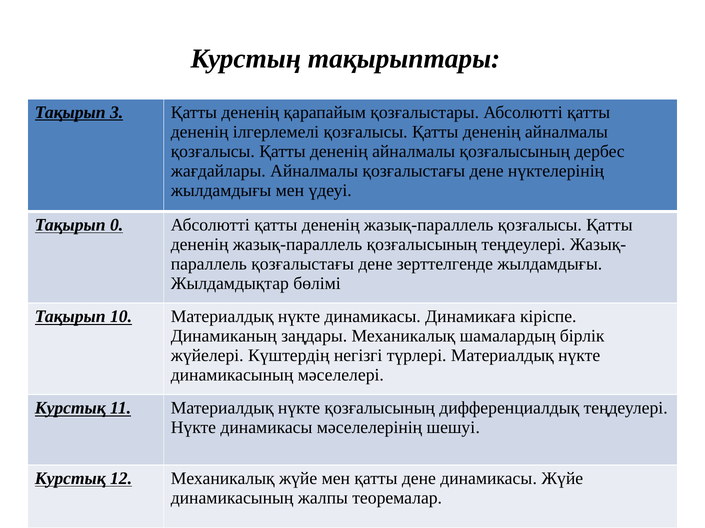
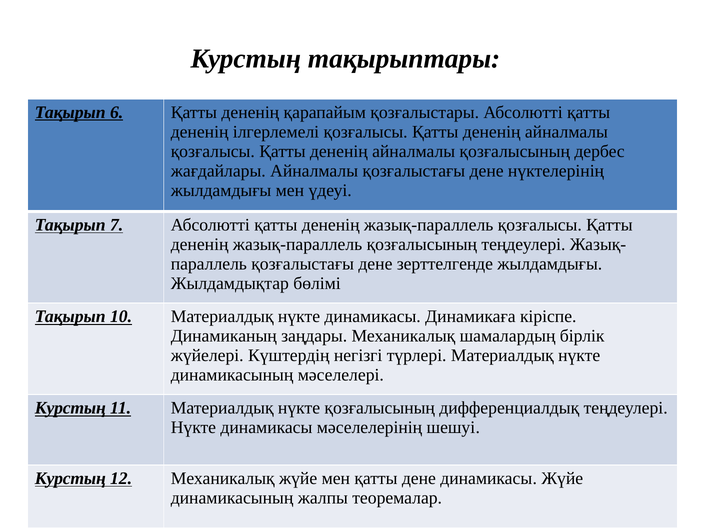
3: 3 -> 6
0: 0 -> 7
Курстық at (70, 409): Курстық -> Курстың
Курстық at (70, 479): Курстық -> Курстың
